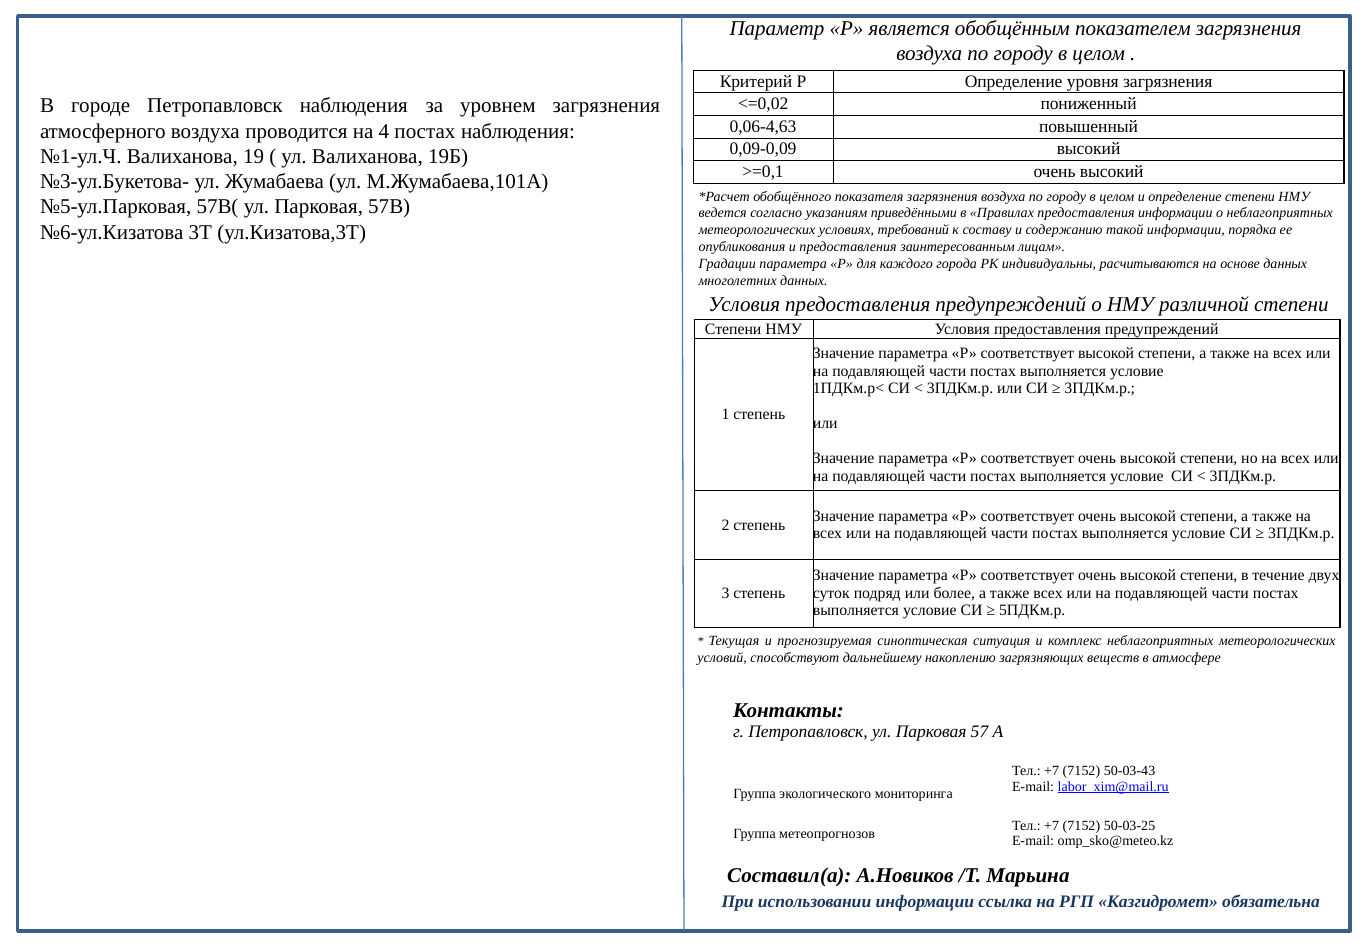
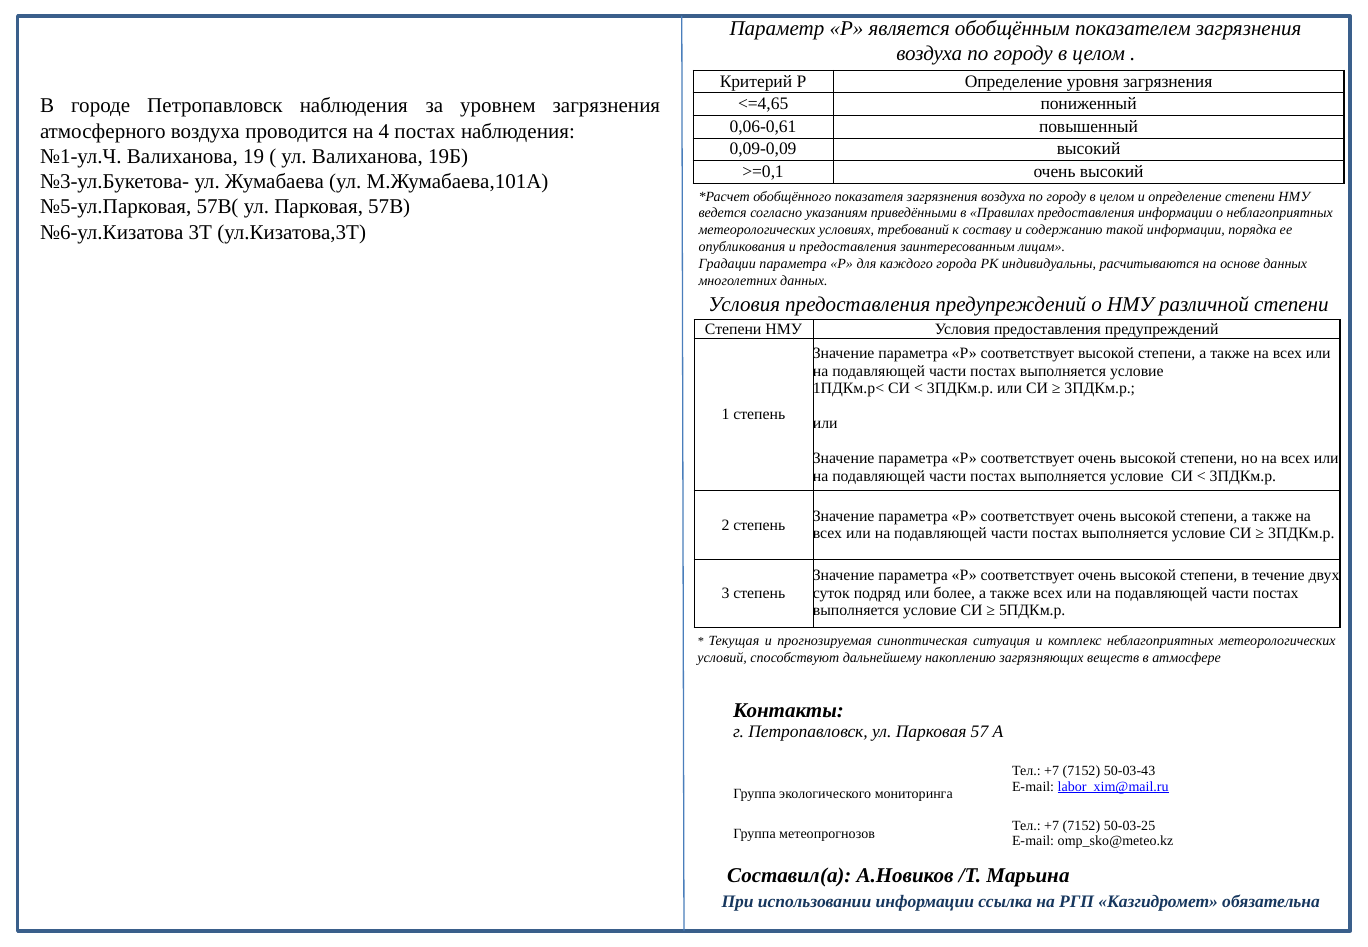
<=0,02: <=0,02 -> <=4,65
0,06-4,63: 0,06-4,63 -> 0,06-0,61
